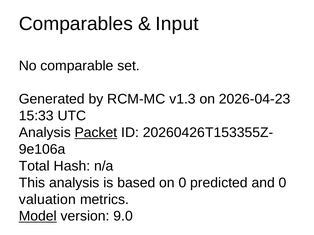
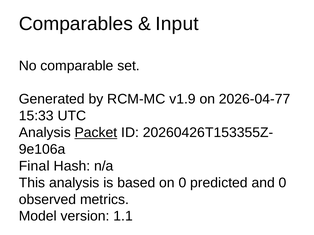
v1.3: v1.3 -> v1.9
2026-04-23: 2026-04-23 -> 2026-04-77
Total: Total -> Final
valuation: valuation -> observed
Model underline: present -> none
9.0: 9.0 -> 1.1
